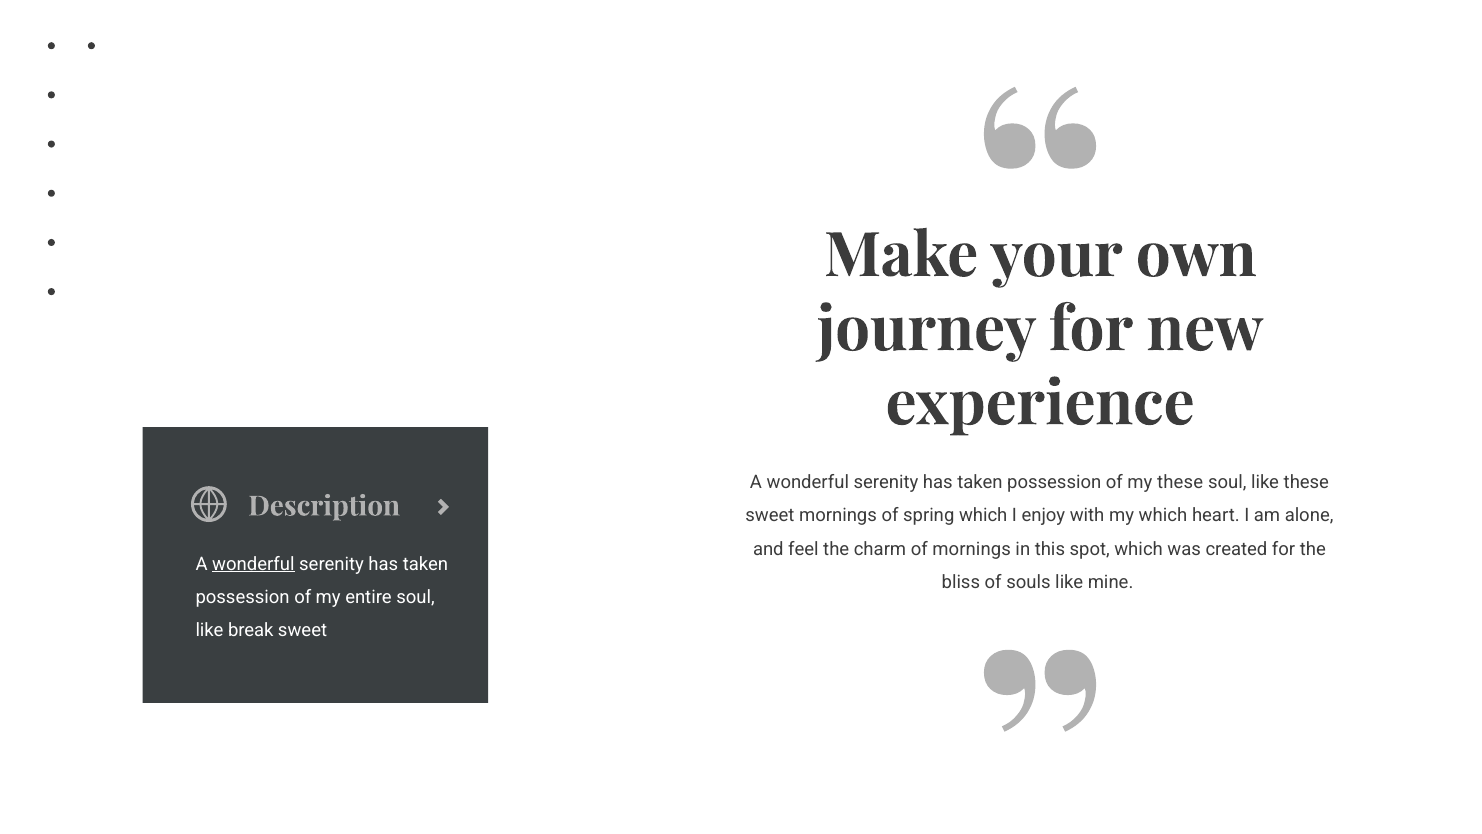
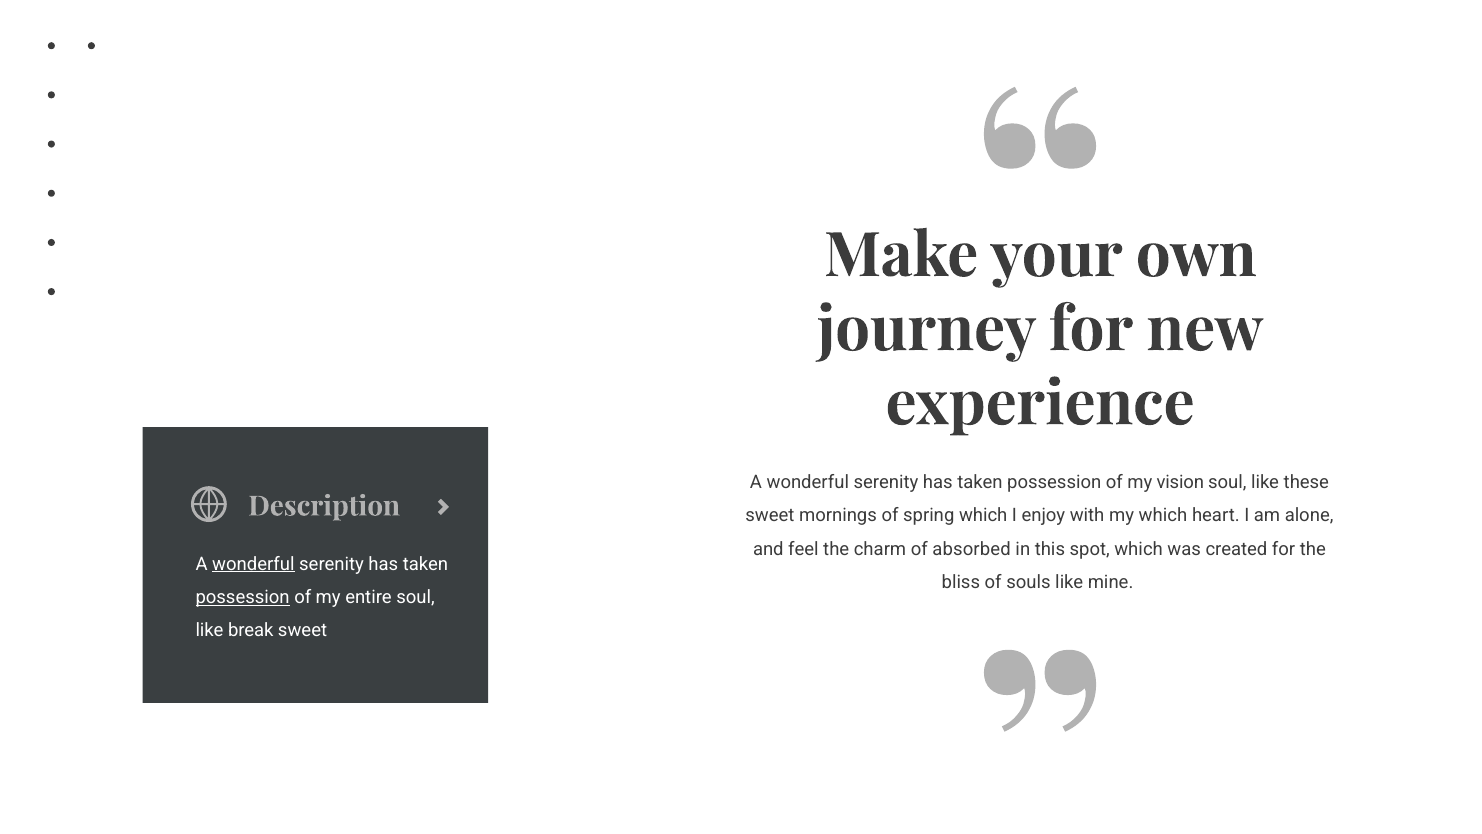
my these: these -> vision
of mornings: mornings -> absorbed
possession at (243, 597) underline: none -> present
